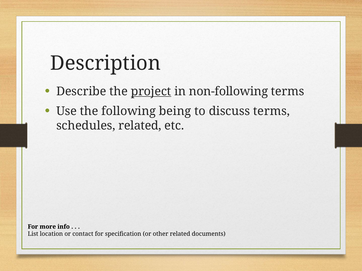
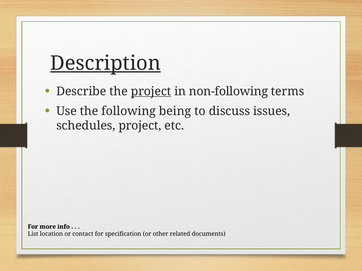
Description underline: none -> present
discuss terms: terms -> issues
schedules related: related -> project
